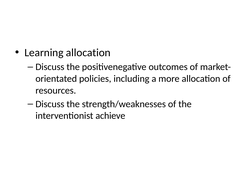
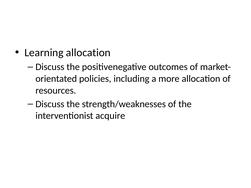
achieve: achieve -> acquire
